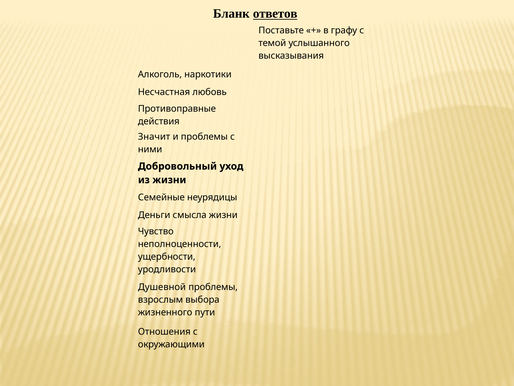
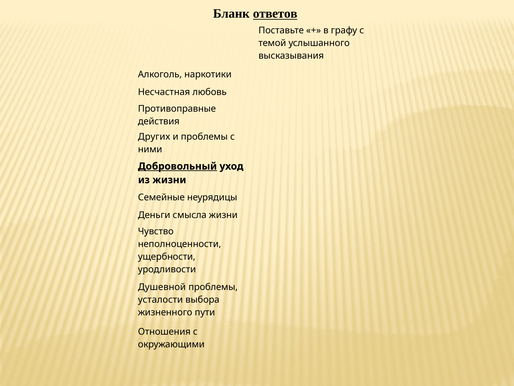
Значит: Значит -> Других
Добровольный underline: none -> present
взрослым: взрослым -> усталости
